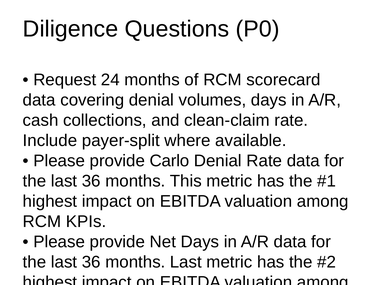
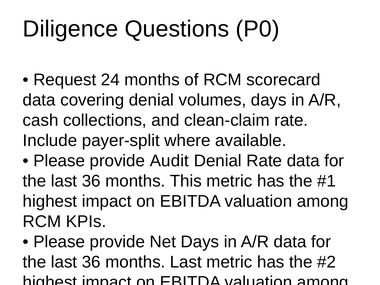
Carlo: Carlo -> Audit
